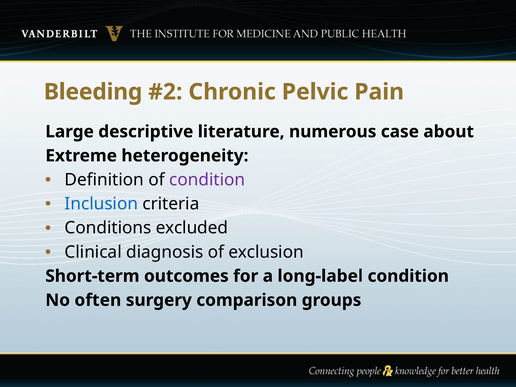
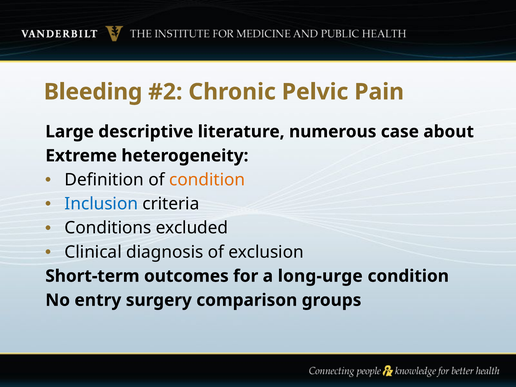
condition at (207, 180) colour: purple -> orange
long-label: long-label -> long-urge
often: often -> entry
